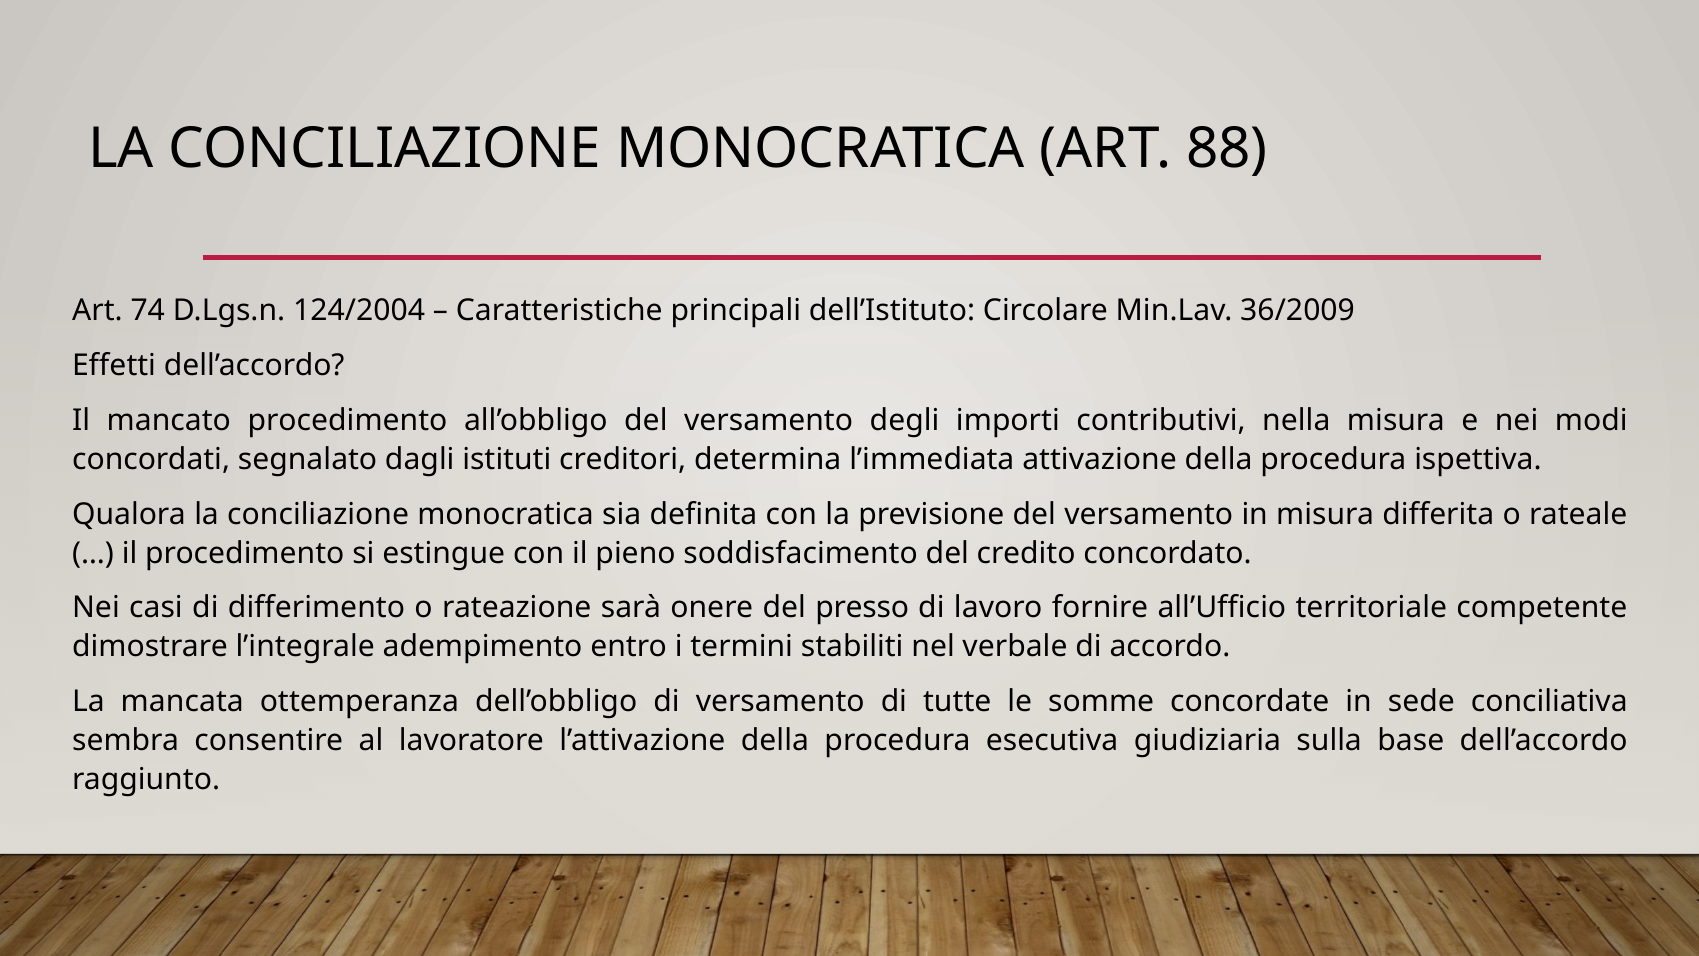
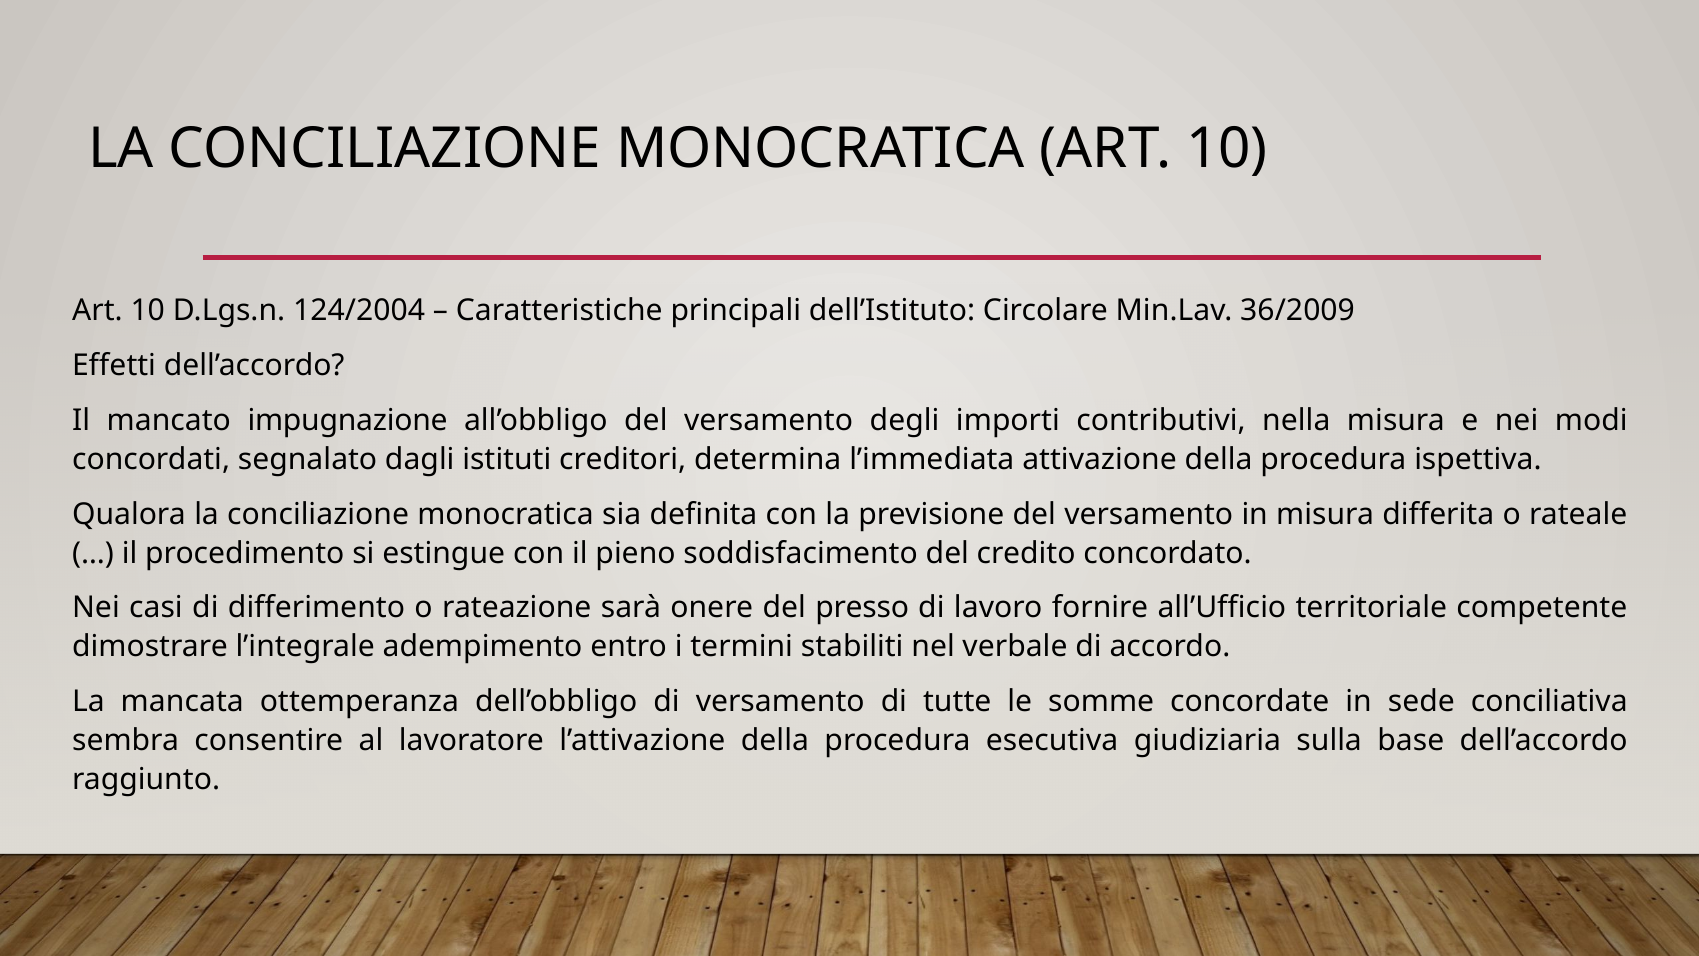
MONOCRATICA ART 88: 88 -> 10
74 at (148, 310): 74 -> 10
mancato procedimento: procedimento -> impugnazione
